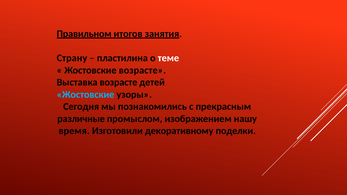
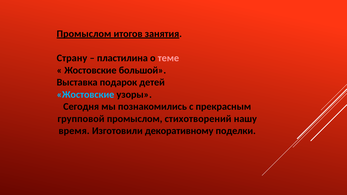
Правильном at (84, 34): Правильном -> Промыслом
теме colour: white -> pink
Жостовские возрасте: возрасте -> большой
Выставка возрасте: возрасте -> подарок
различные: различные -> групповой
изображением: изображением -> стихотворений
